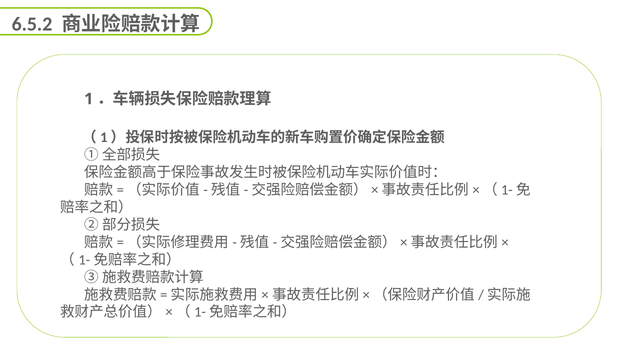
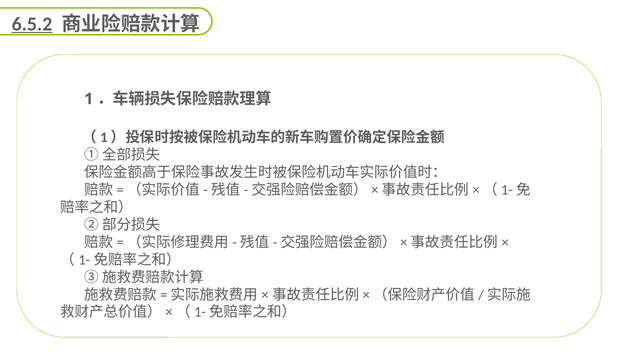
6.5.2 underline: none -> present
